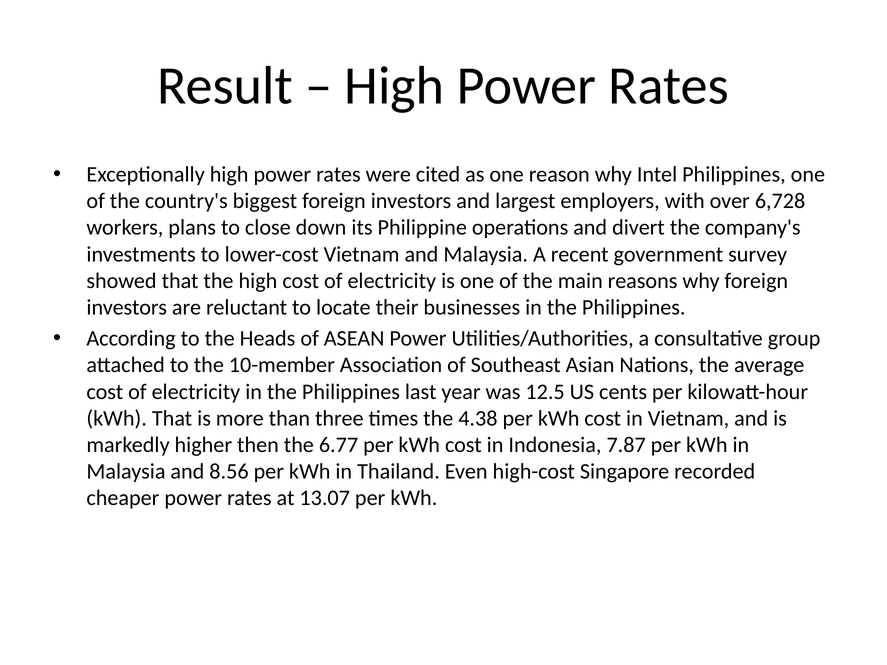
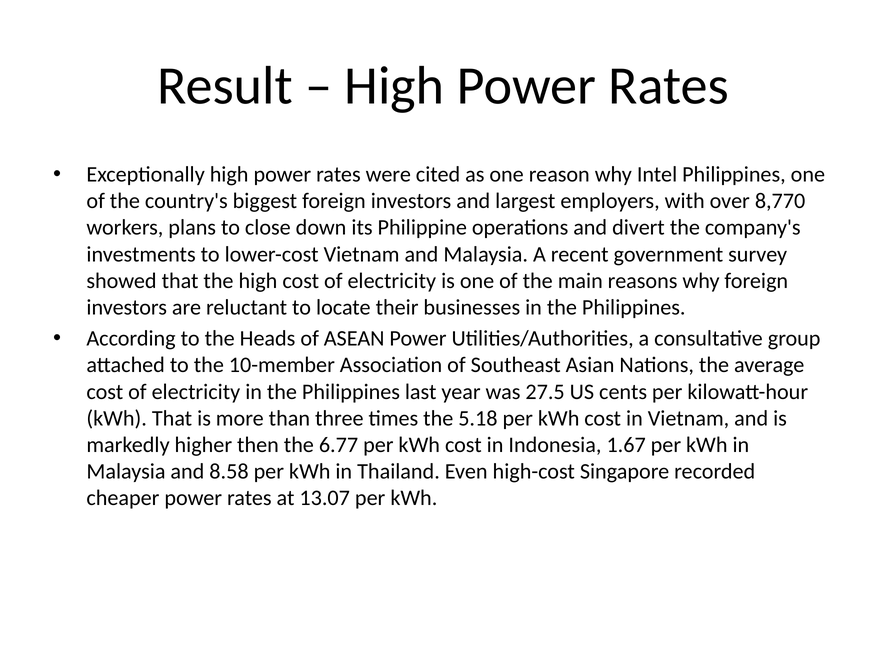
6,728: 6,728 -> 8,770
12.5: 12.5 -> 27.5
4.38: 4.38 -> 5.18
7.87: 7.87 -> 1.67
8.56: 8.56 -> 8.58
